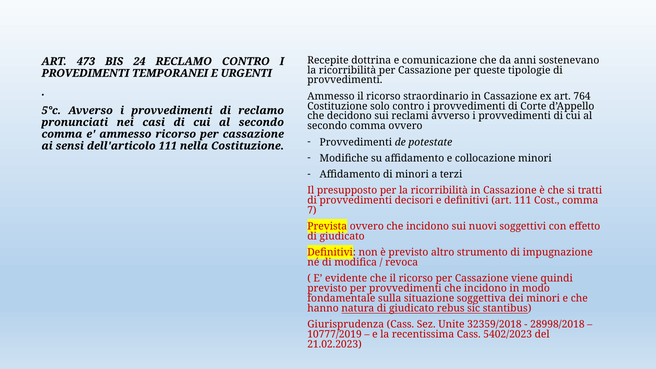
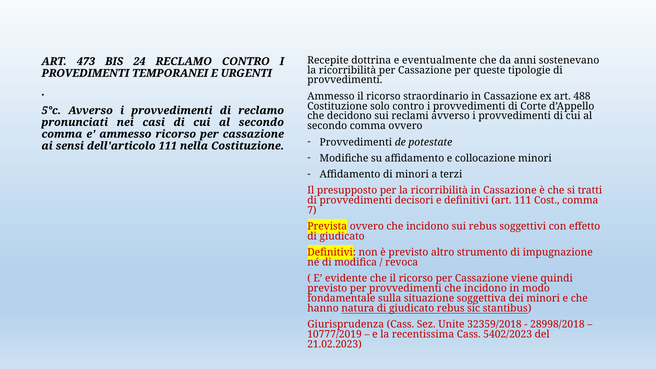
comunicazione: comunicazione -> eventualmente
764: 764 -> 488
sui nuovi: nuovi -> rebus
